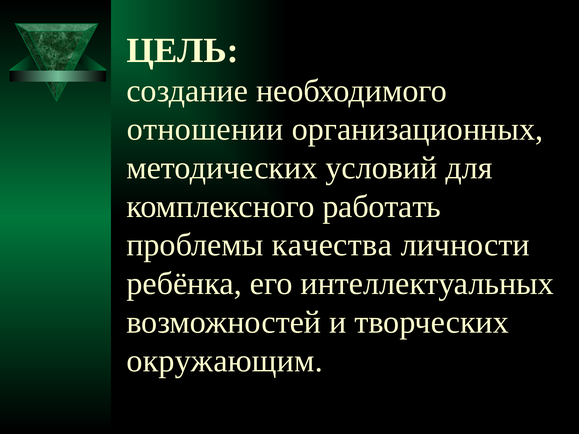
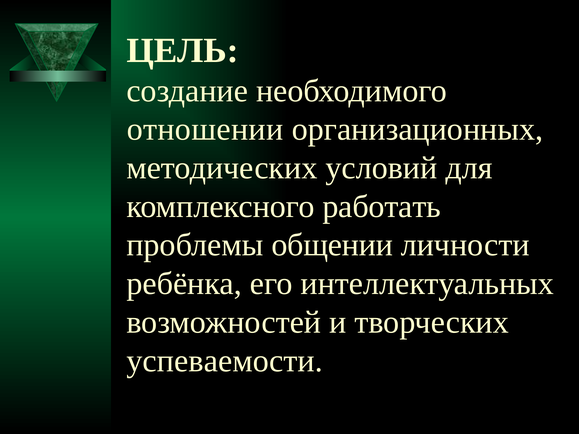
качества: качества -> общении
окружающим: окружающим -> успеваемости
